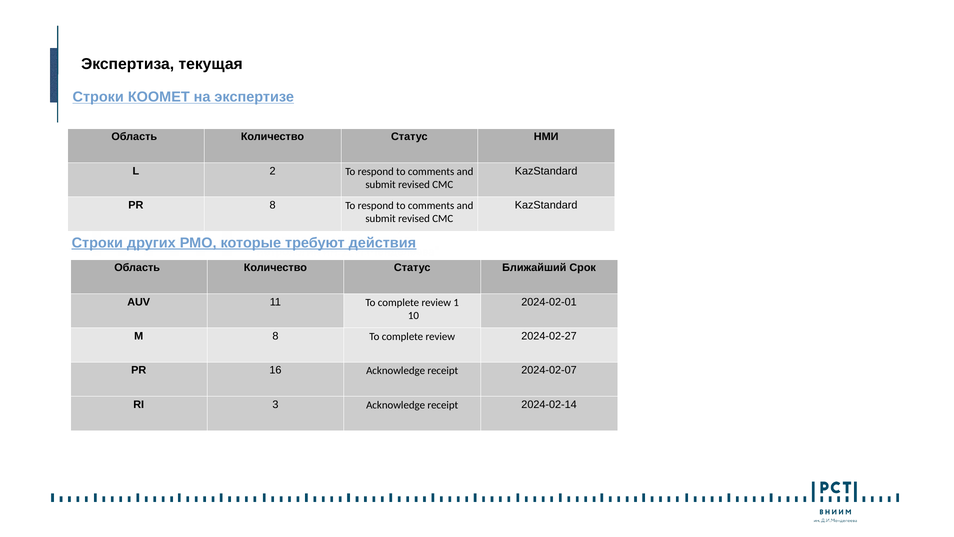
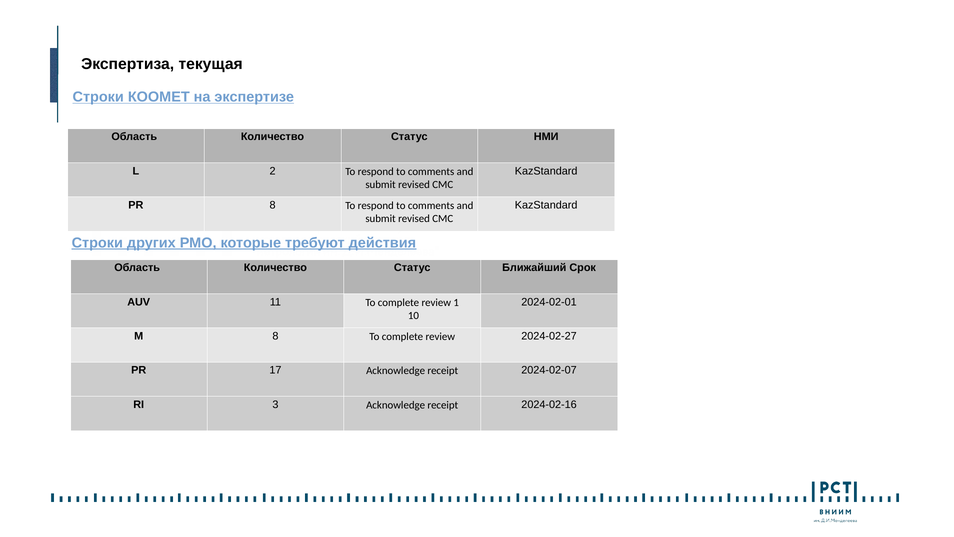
16: 16 -> 17
2024-02-14: 2024-02-14 -> 2024-02-16
